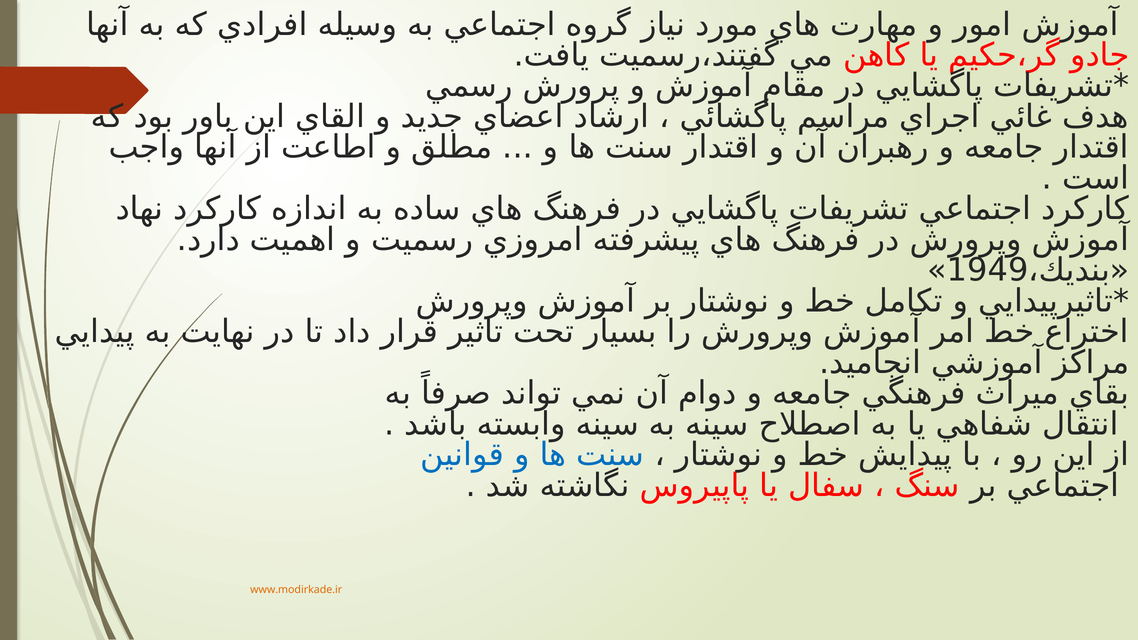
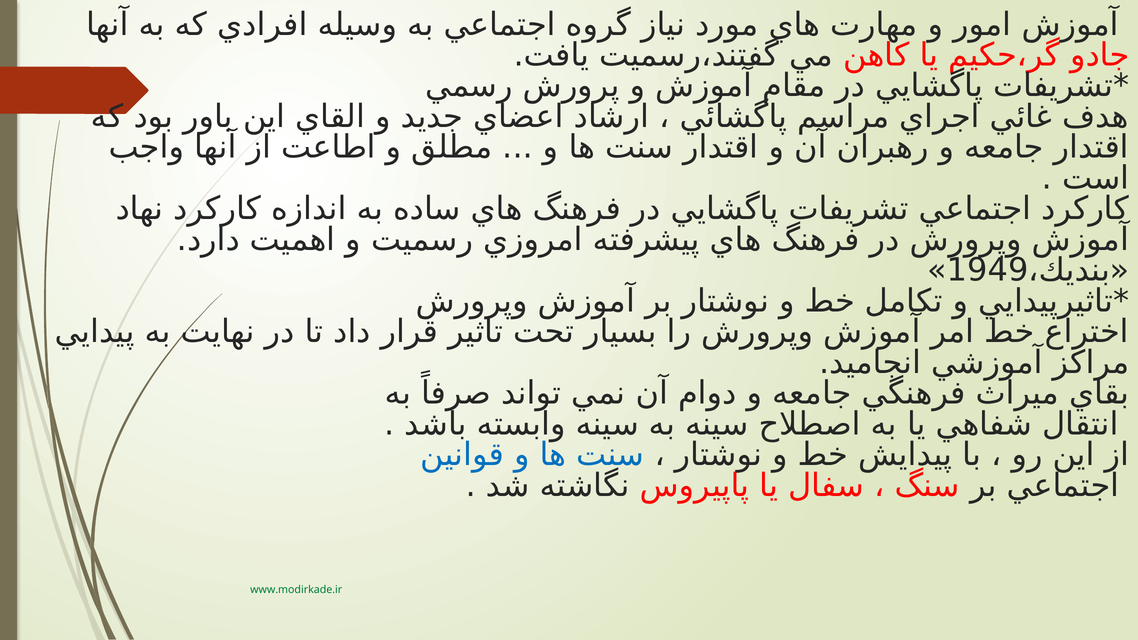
www.modirkade.ir colour: orange -> green
